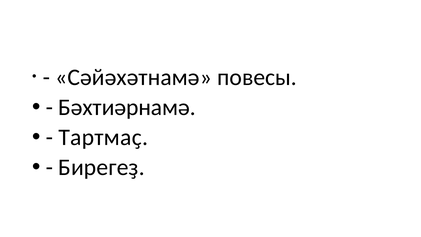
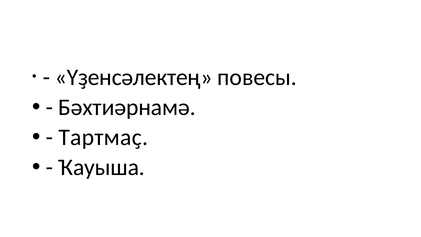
Сәйәхәтнамә: Сәйәхәтнамә -> Үҙенсәлектең
Бирегеҙ: Бирегеҙ -> Ҡауыша
